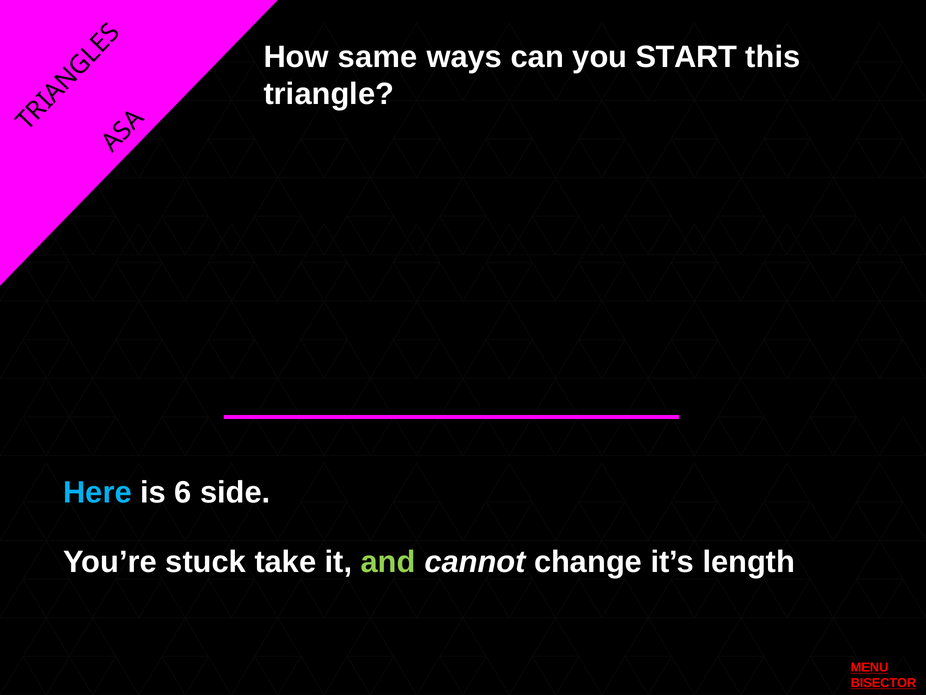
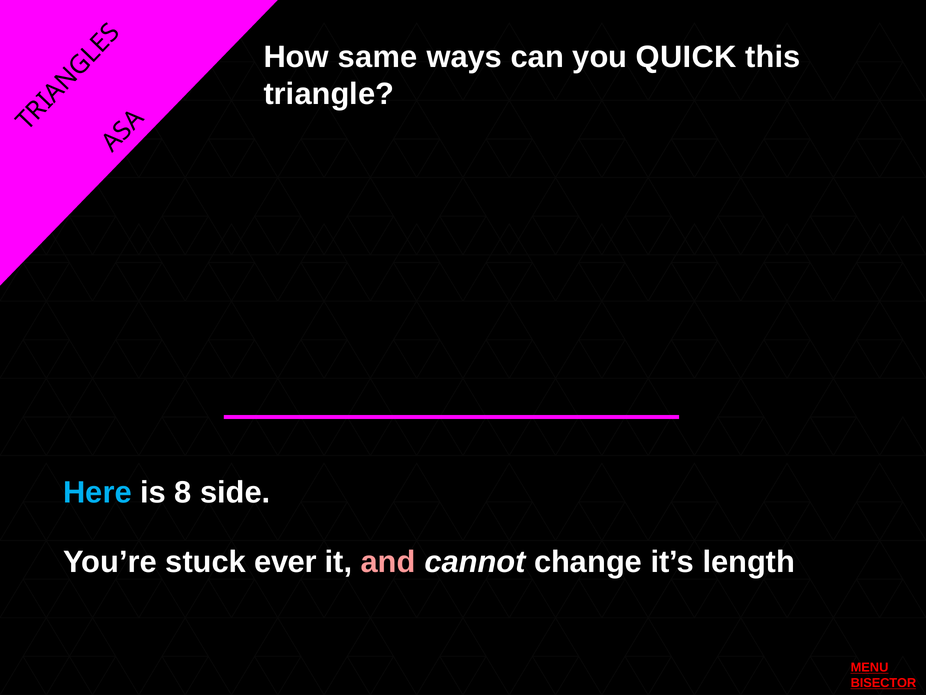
START: START -> QUICK
6: 6 -> 8
take: take -> ever
and colour: light green -> pink
